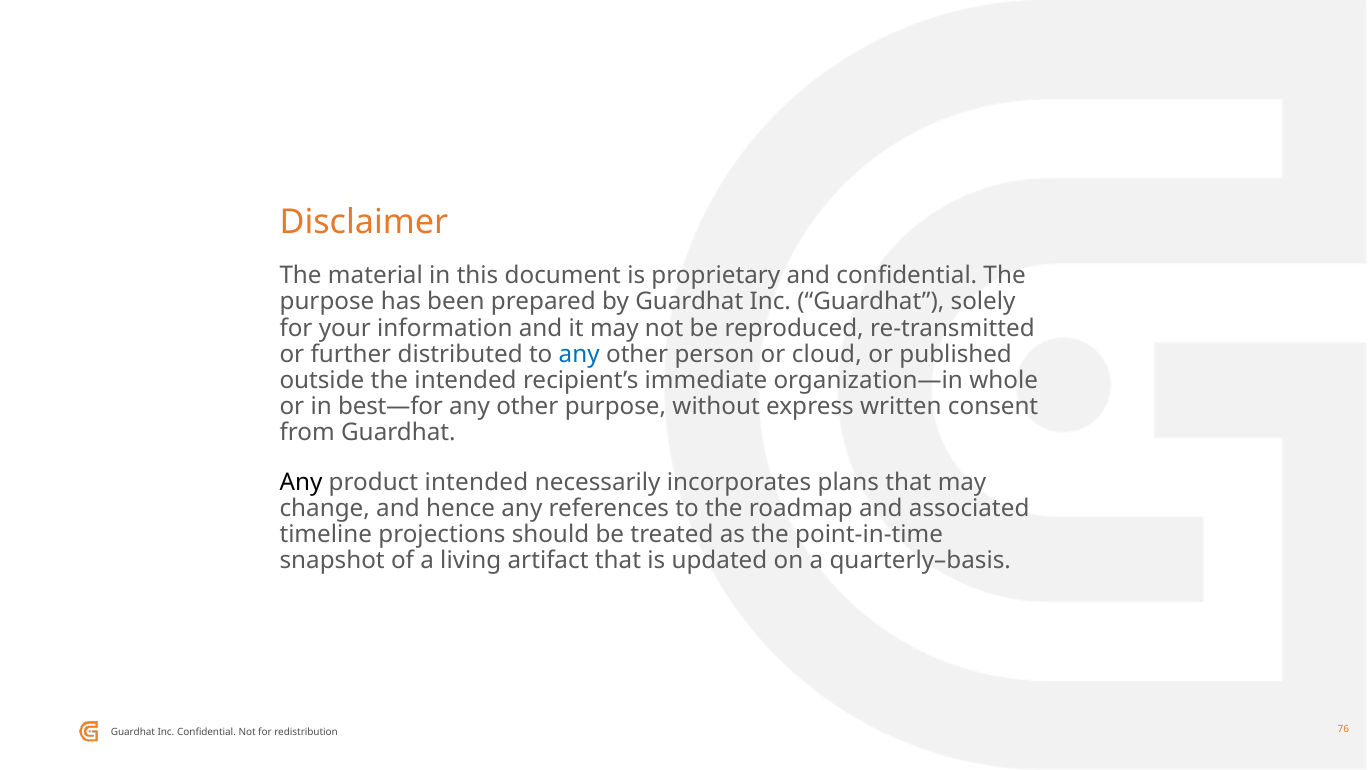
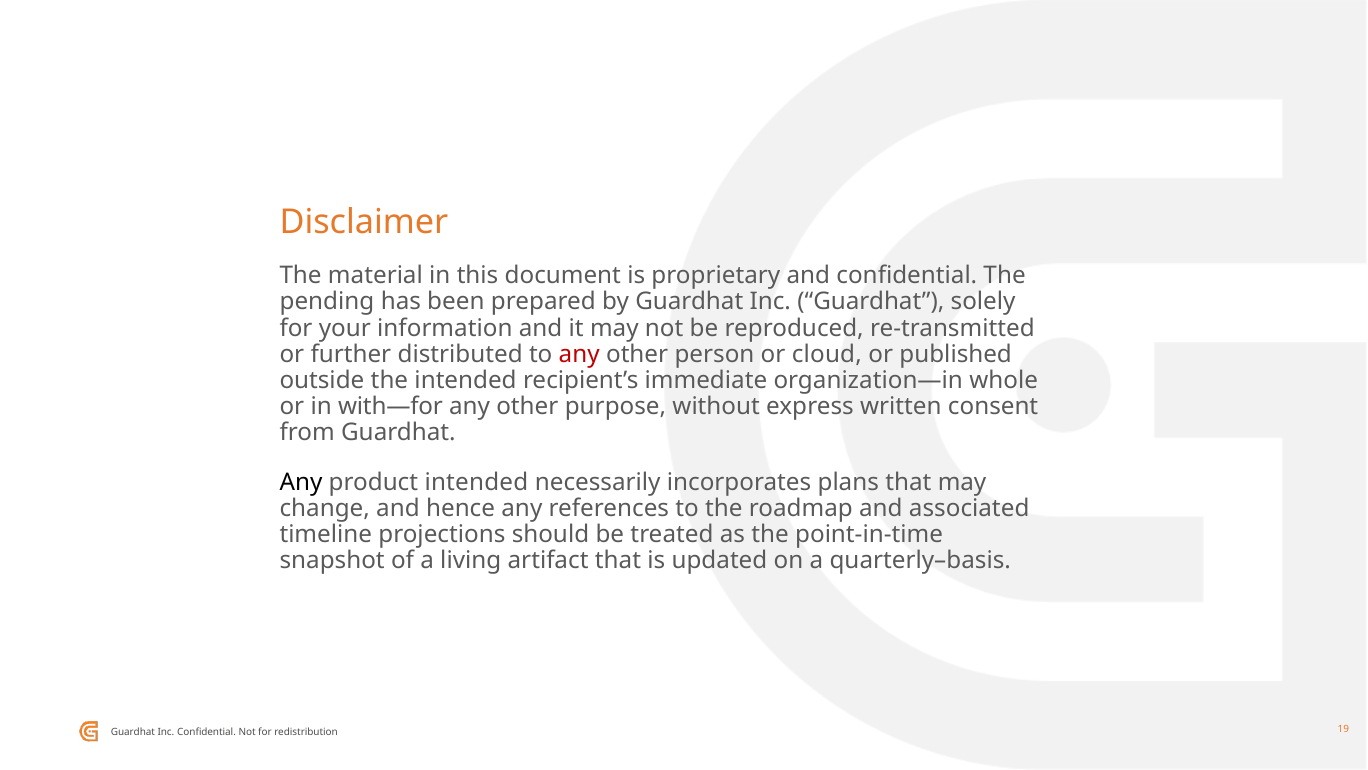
purpose at (327, 302): purpose -> pending
any at (579, 354) colour: blue -> red
best—for: best—for -> with—for
76: 76 -> 19
